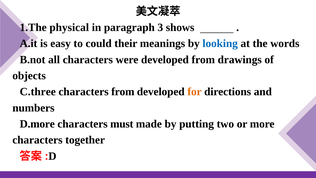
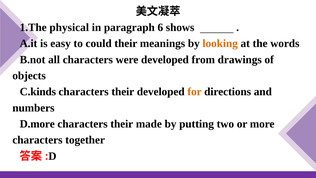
3: 3 -> 6
looking colour: blue -> orange
C.three: C.three -> C.kinds
from at (123, 92): from -> their
must at (122, 124): must -> their
